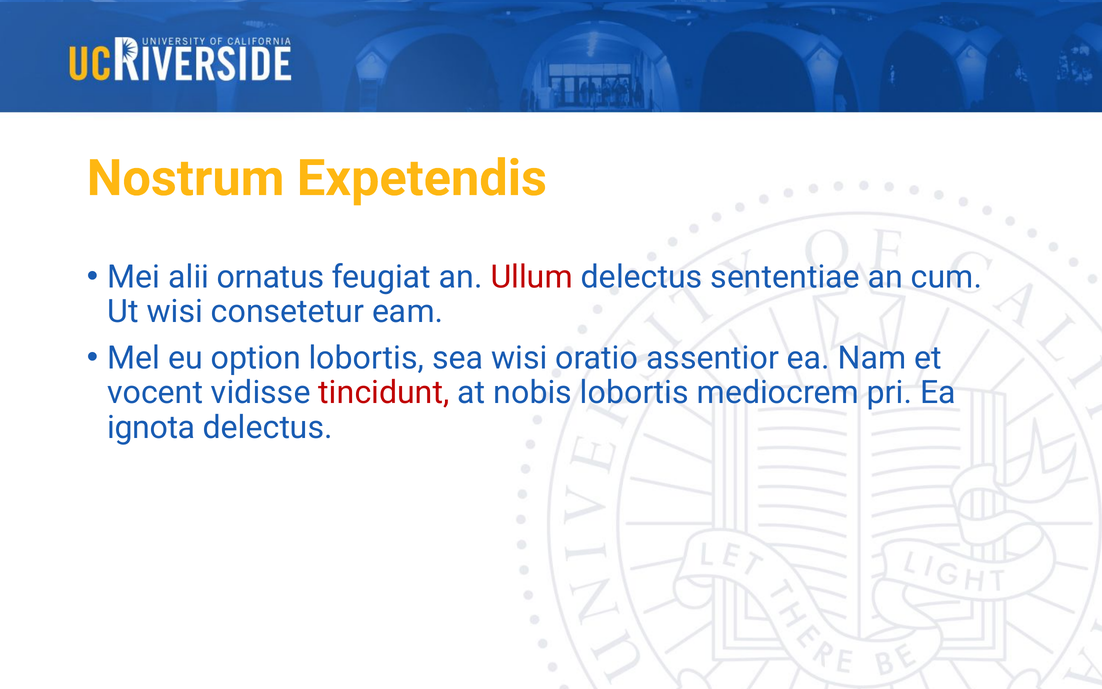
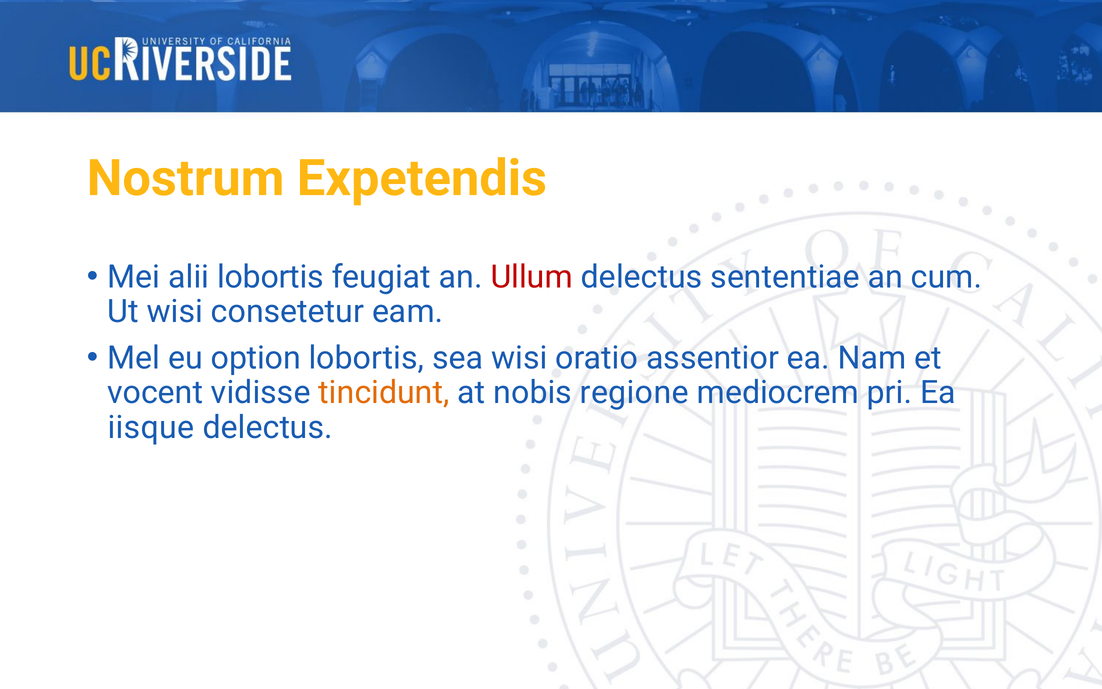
alii ornatus: ornatus -> lobortis
tincidunt colour: red -> orange
nobis lobortis: lobortis -> regione
ignota: ignota -> iisque
